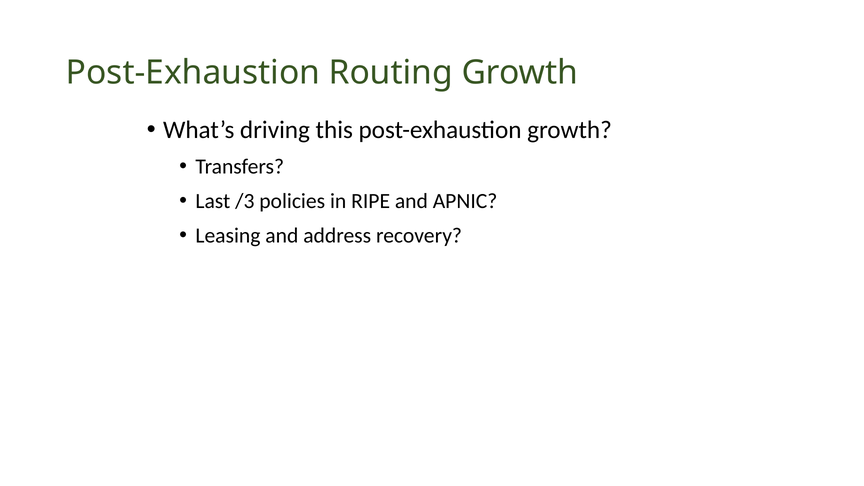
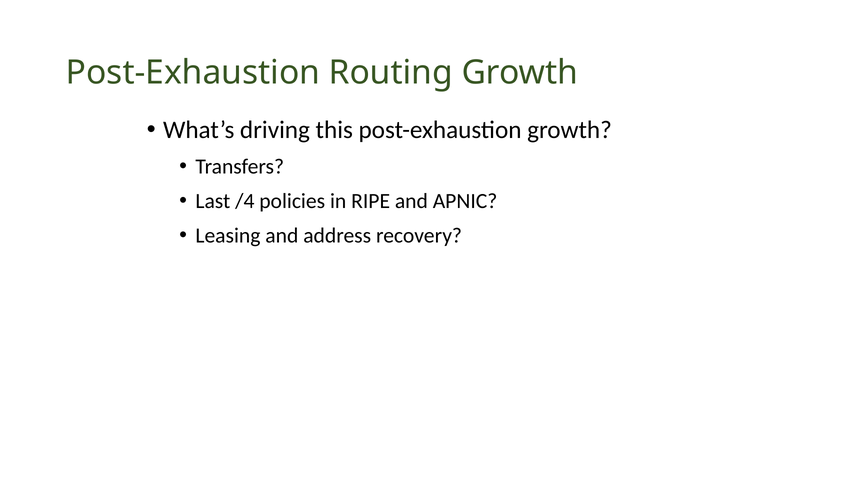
/3: /3 -> /4
